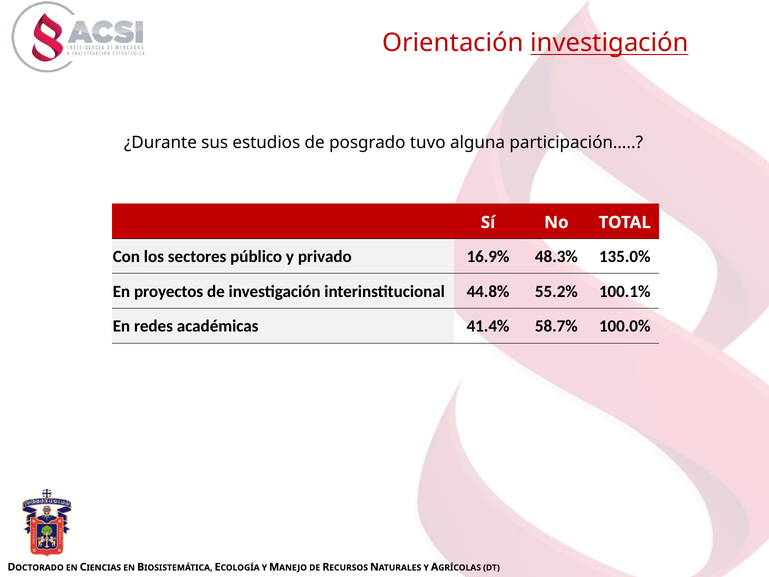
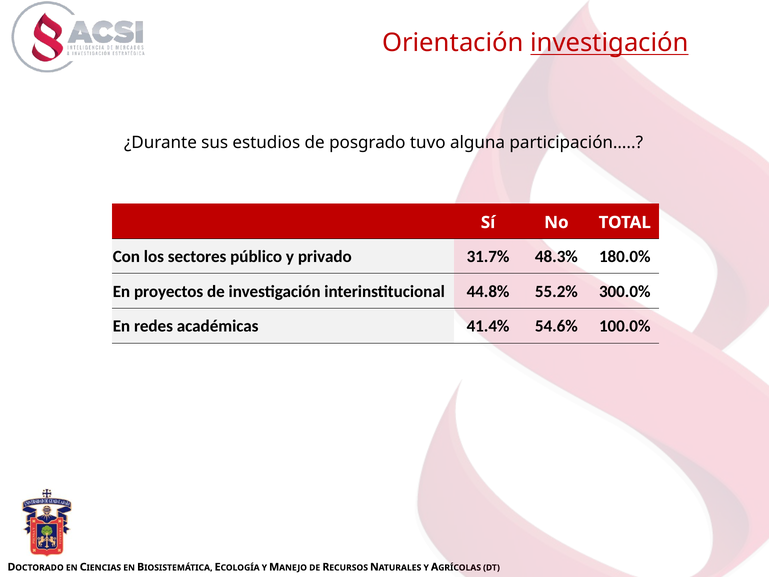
16.9%: 16.9% -> 31.7%
135.0%: 135.0% -> 180.0%
100.1%: 100.1% -> 300.0%
58.7%: 58.7% -> 54.6%
